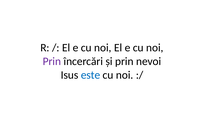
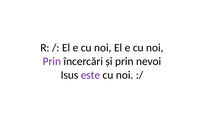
este colour: blue -> purple
